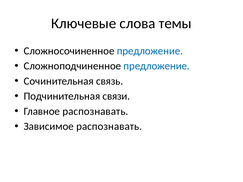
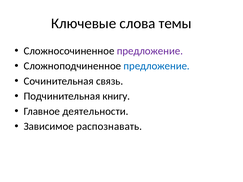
предложение at (150, 51) colour: blue -> purple
связи: связи -> книгу
Главное распознавать: распознавать -> деятельности
